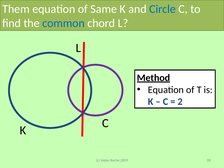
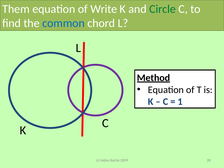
Same: Same -> Write
Circle colour: blue -> green
2: 2 -> 1
